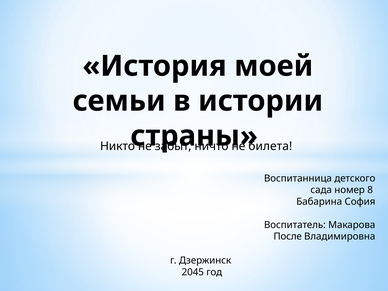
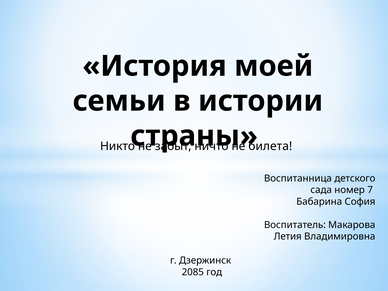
8: 8 -> 7
После: После -> Летия
2045: 2045 -> 2085
